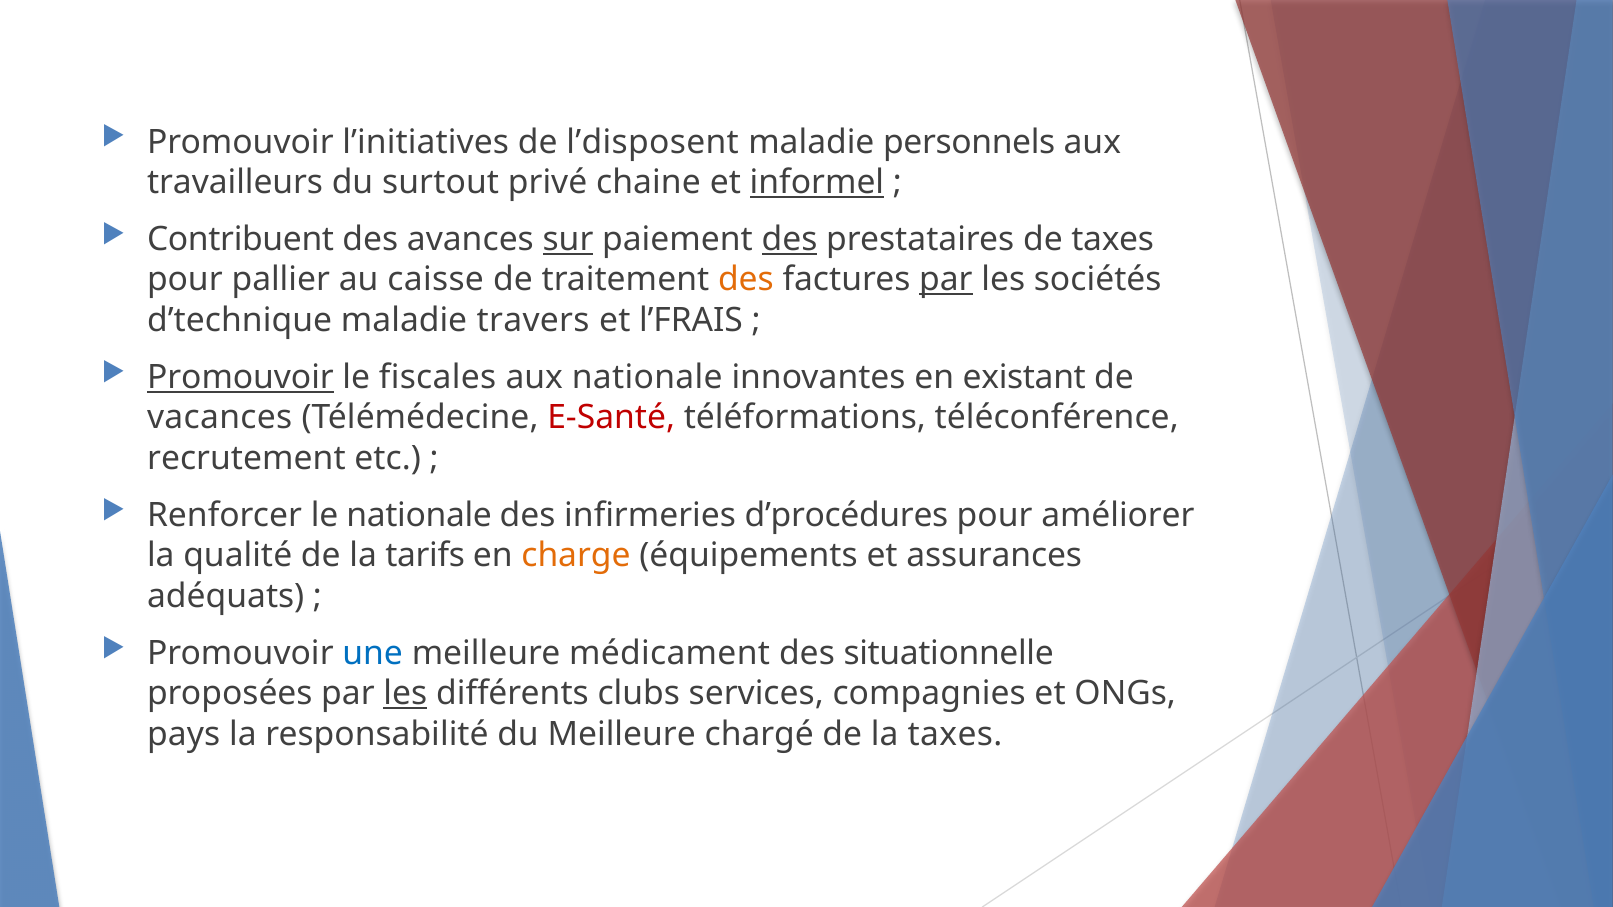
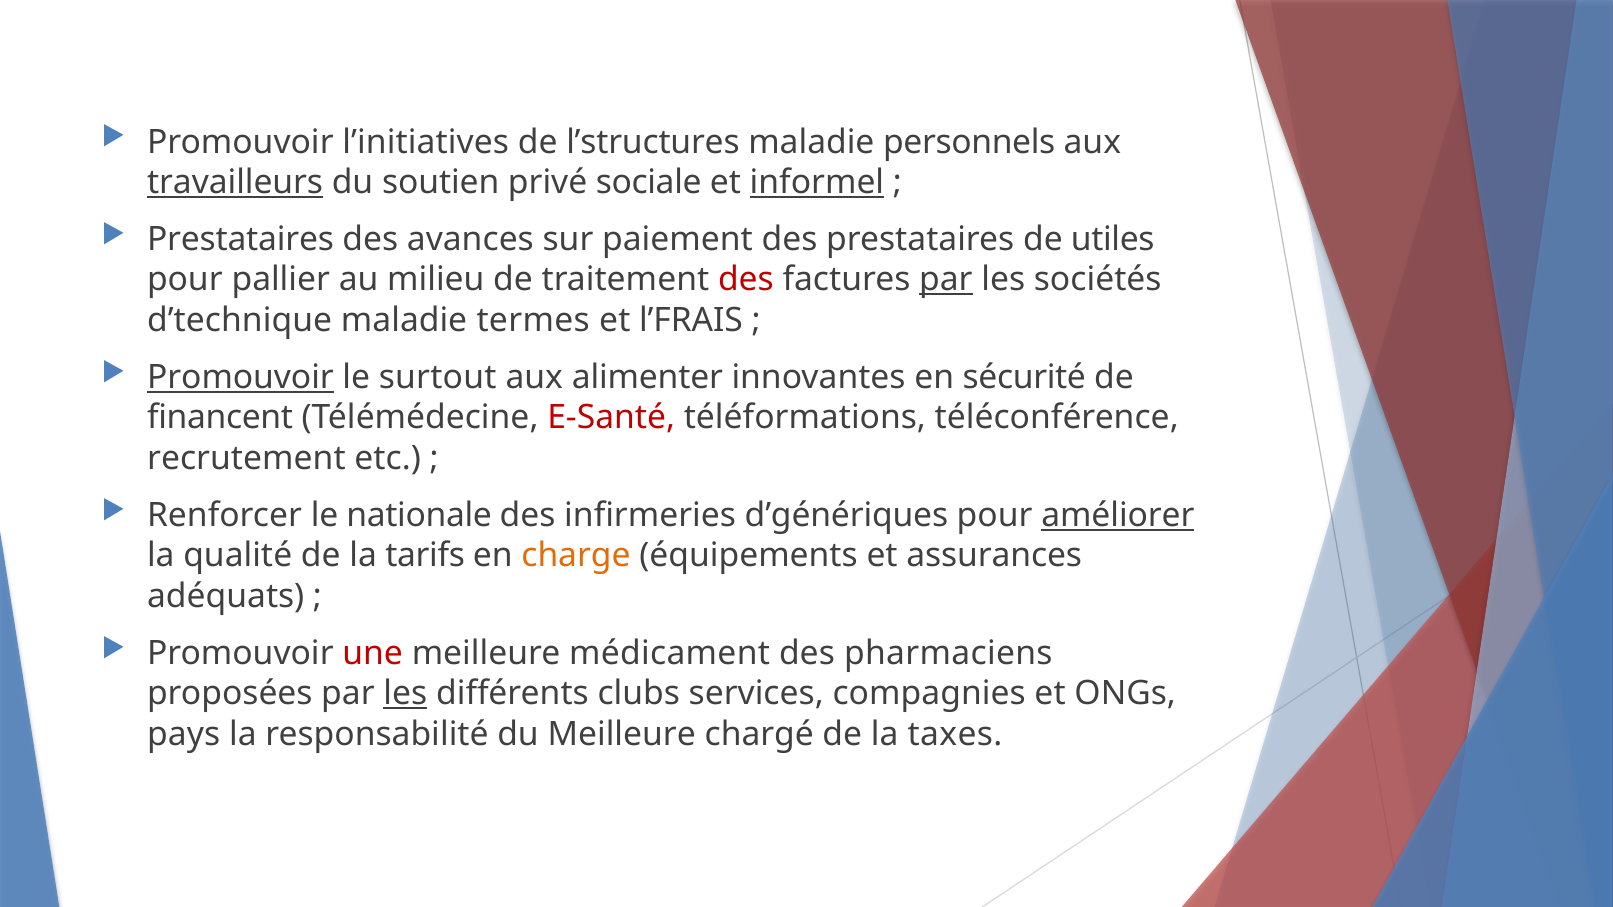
l’disposent: l’disposent -> l’structures
travailleurs underline: none -> present
surtout: surtout -> soutien
chaine: chaine -> sociale
Contribuent at (241, 240): Contribuent -> Prestataires
sur underline: present -> none
des at (790, 240) underline: present -> none
de taxes: taxes -> utiles
caisse: caisse -> milieu
des at (746, 280) colour: orange -> red
travers: travers -> termes
fiscales: fiscales -> surtout
aux nationale: nationale -> alimenter
existant: existant -> sécurité
vacances: vacances -> financent
d’procédures: d’procédures -> d’génériques
améliorer underline: none -> present
une colour: blue -> red
situationnelle: situationnelle -> pharmaciens
